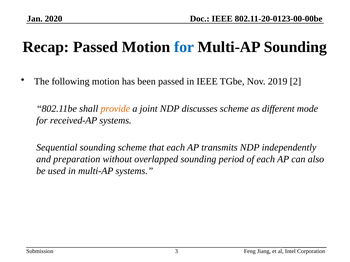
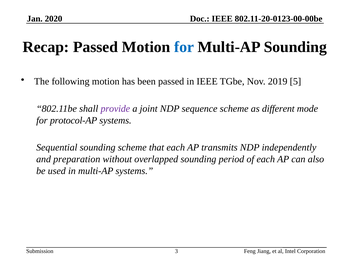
2: 2 -> 5
provide colour: orange -> purple
discusses: discusses -> sequence
received-AP: received-AP -> protocol-AP
